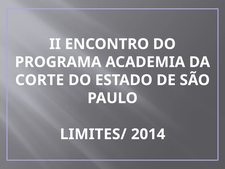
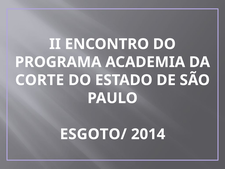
LIMITES/: LIMITES/ -> ESGOTO/
